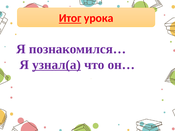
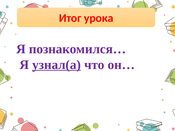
Итог underline: present -> none
